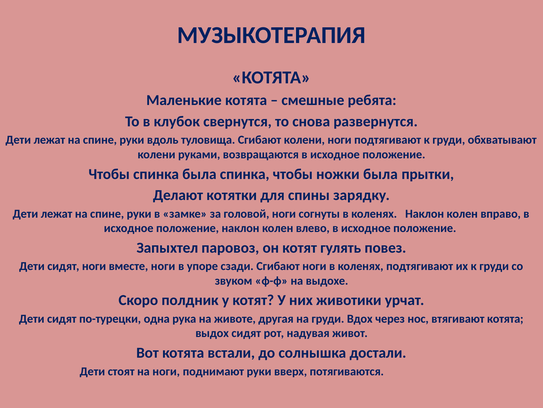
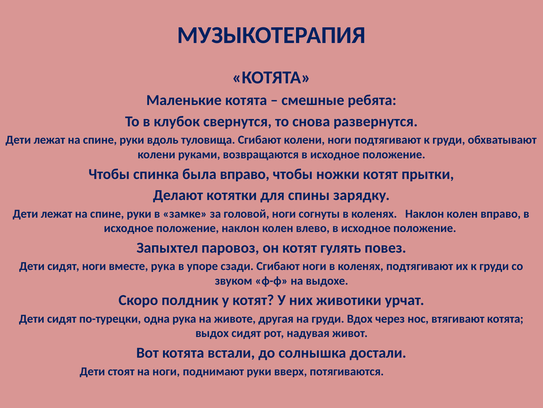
была спинка: спинка -> вправо
ножки была: была -> котят
вместе ноги: ноги -> рука
